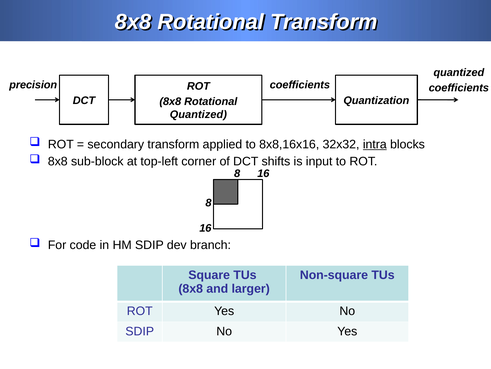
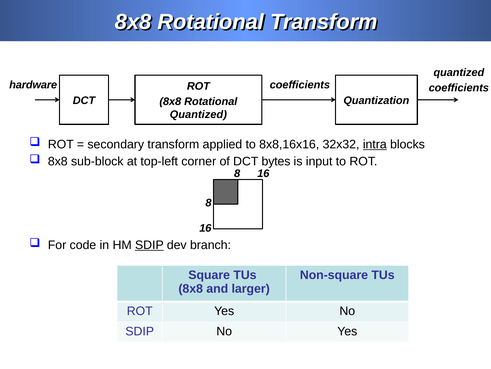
precision: precision -> hardware
shifts: shifts -> bytes
SDIP at (149, 245) underline: none -> present
